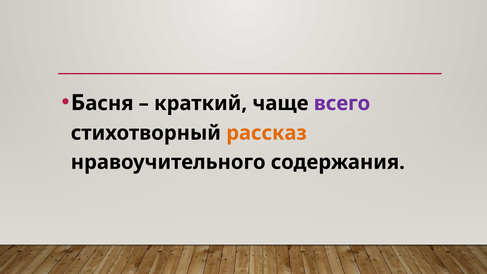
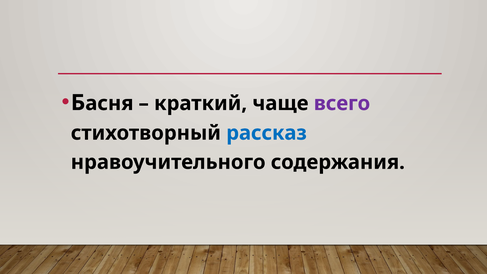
рассказ colour: orange -> blue
